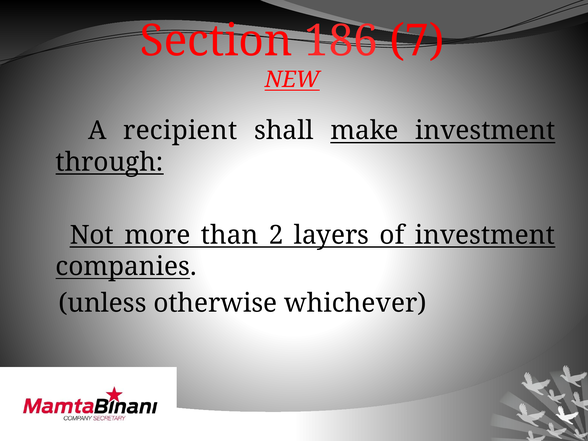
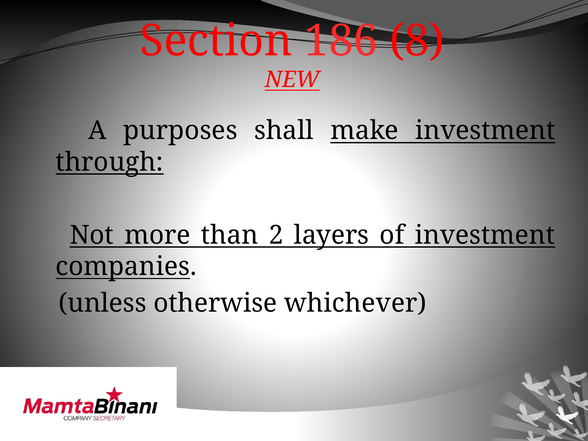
7: 7 -> 8
recipient: recipient -> purposes
